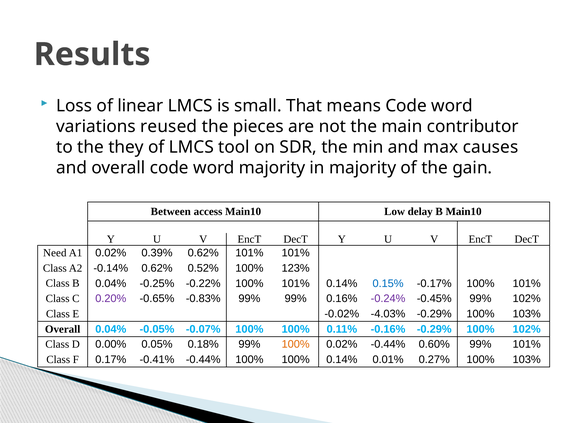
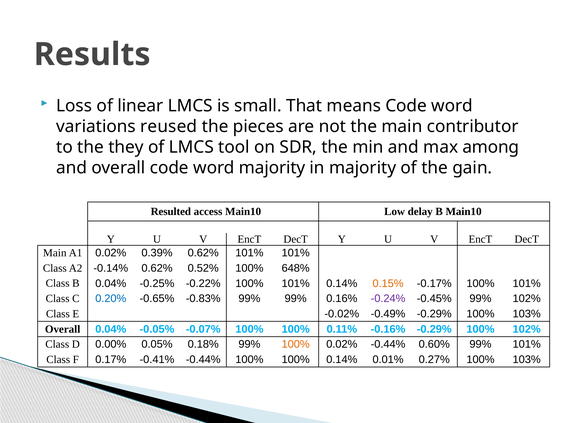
causes: causes -> among
Between: Between -> Resulted
Need at (55, 253): Need -> Main
123%: 123% -> 648%
0.15% colour: blue -> orange
0.20% colour: purple -> blue
-4.03%: -4.03% -> -0.49%
